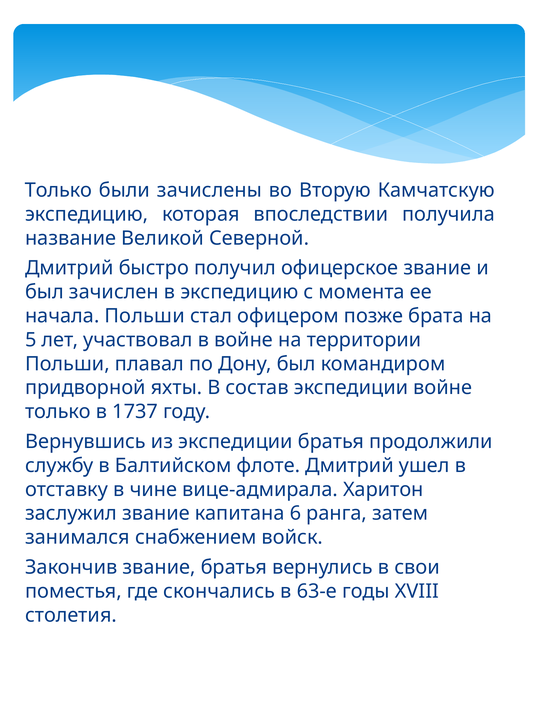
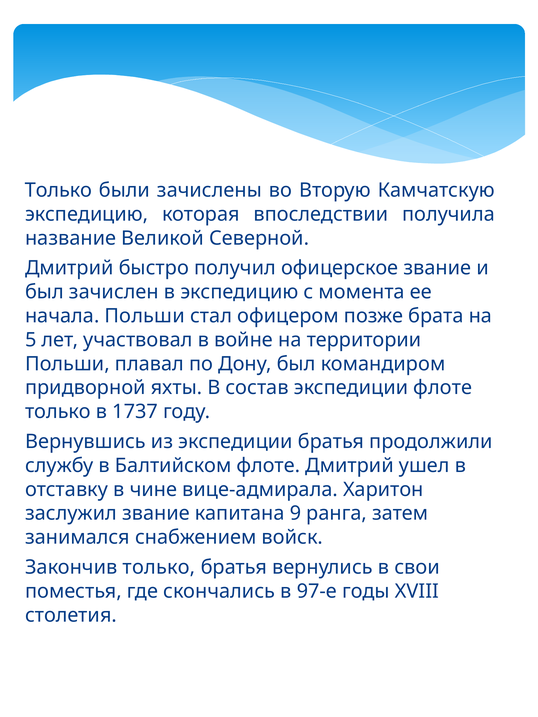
экспедиции войне: войне -> флоте
6: 6 -> 9
Закончив звание: звание -> только
63-е: 63-е -> 97-е
